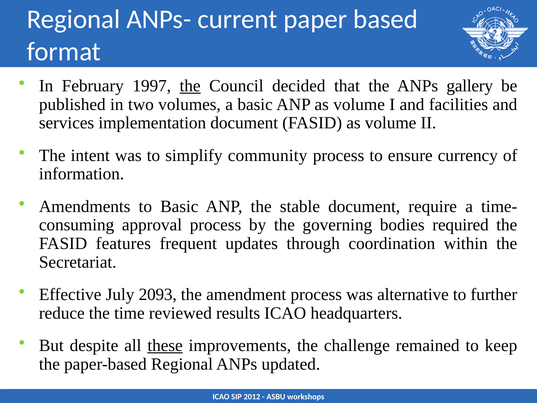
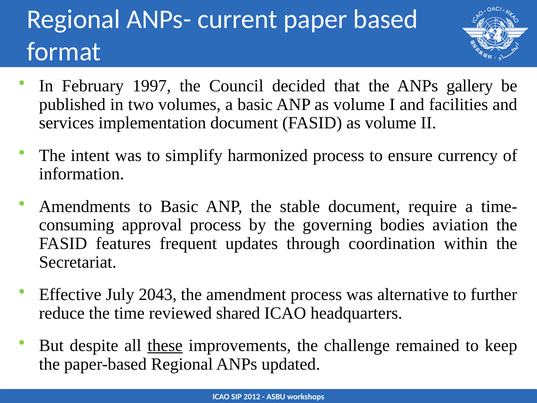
the at (190, 86) underline: present -> none
community: community -> harmonized
required: required -> aviation
2093: 2093 -> 2043
results: results -> shared
